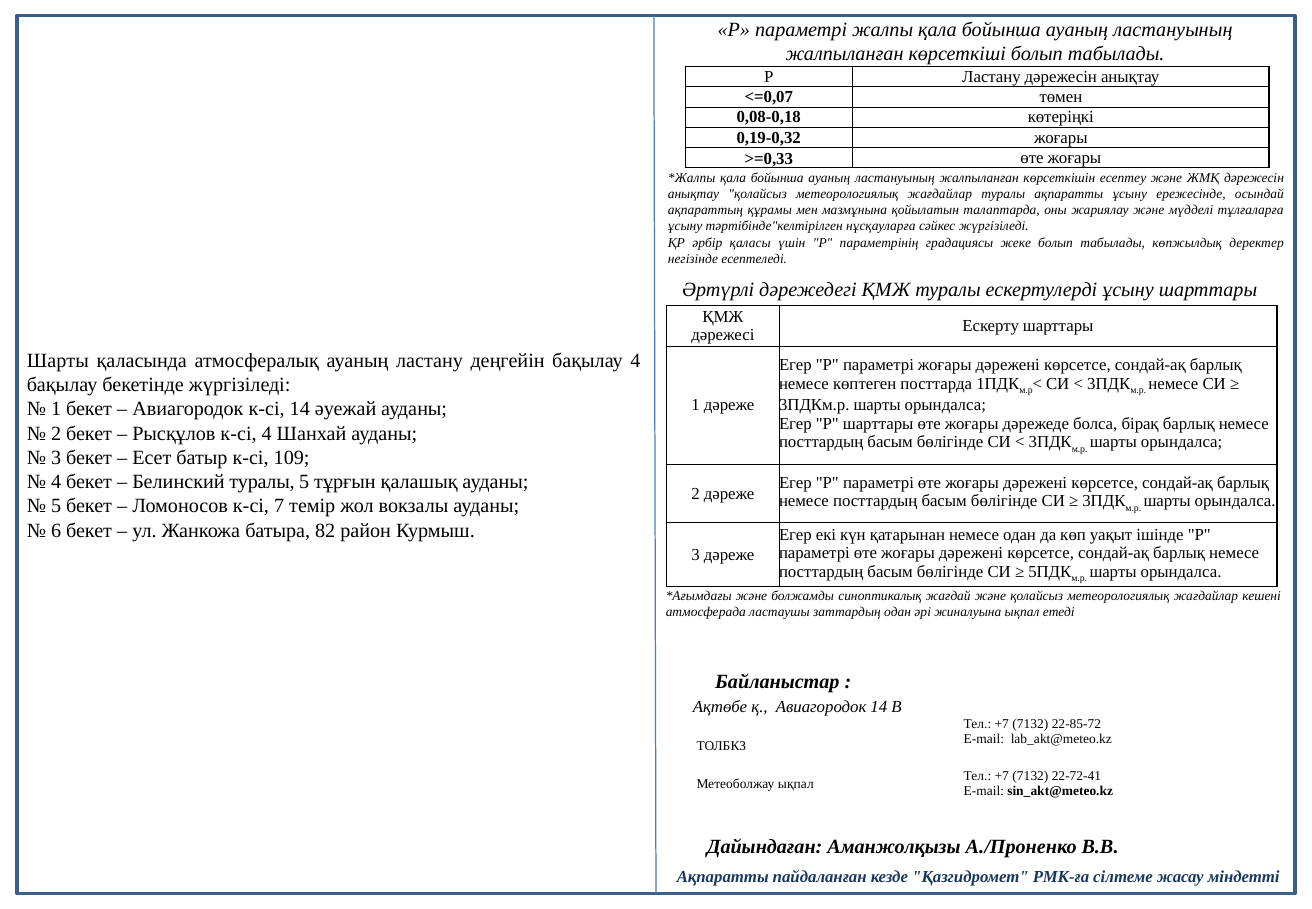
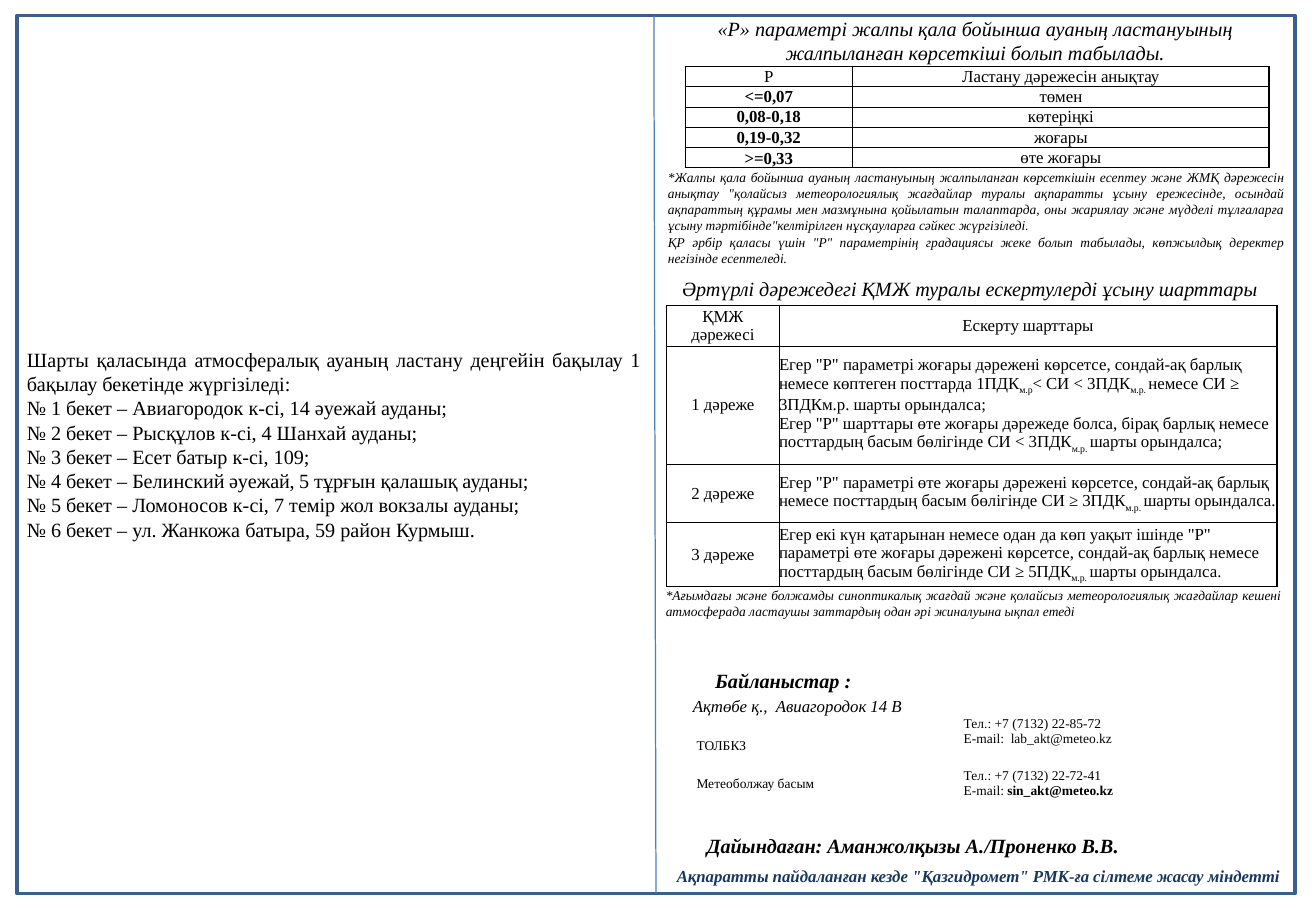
бақылау 4: 4 -> 1
Белинский туралы: туралы -> әуежай
82: 82 -> 59
Метеоболжау ықпал: ықпал -> басым
